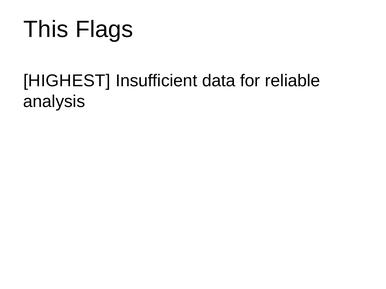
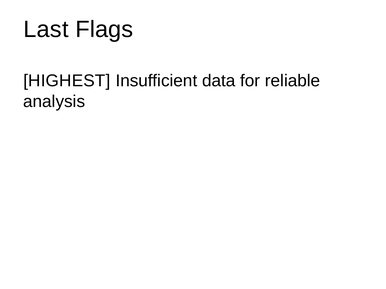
This: This -> Last
